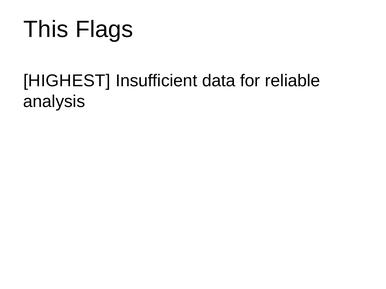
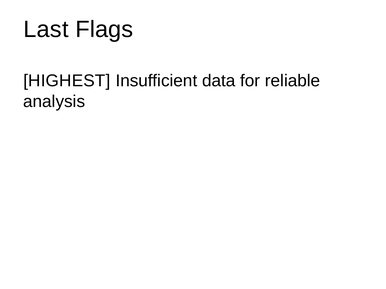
This: This -> Last
